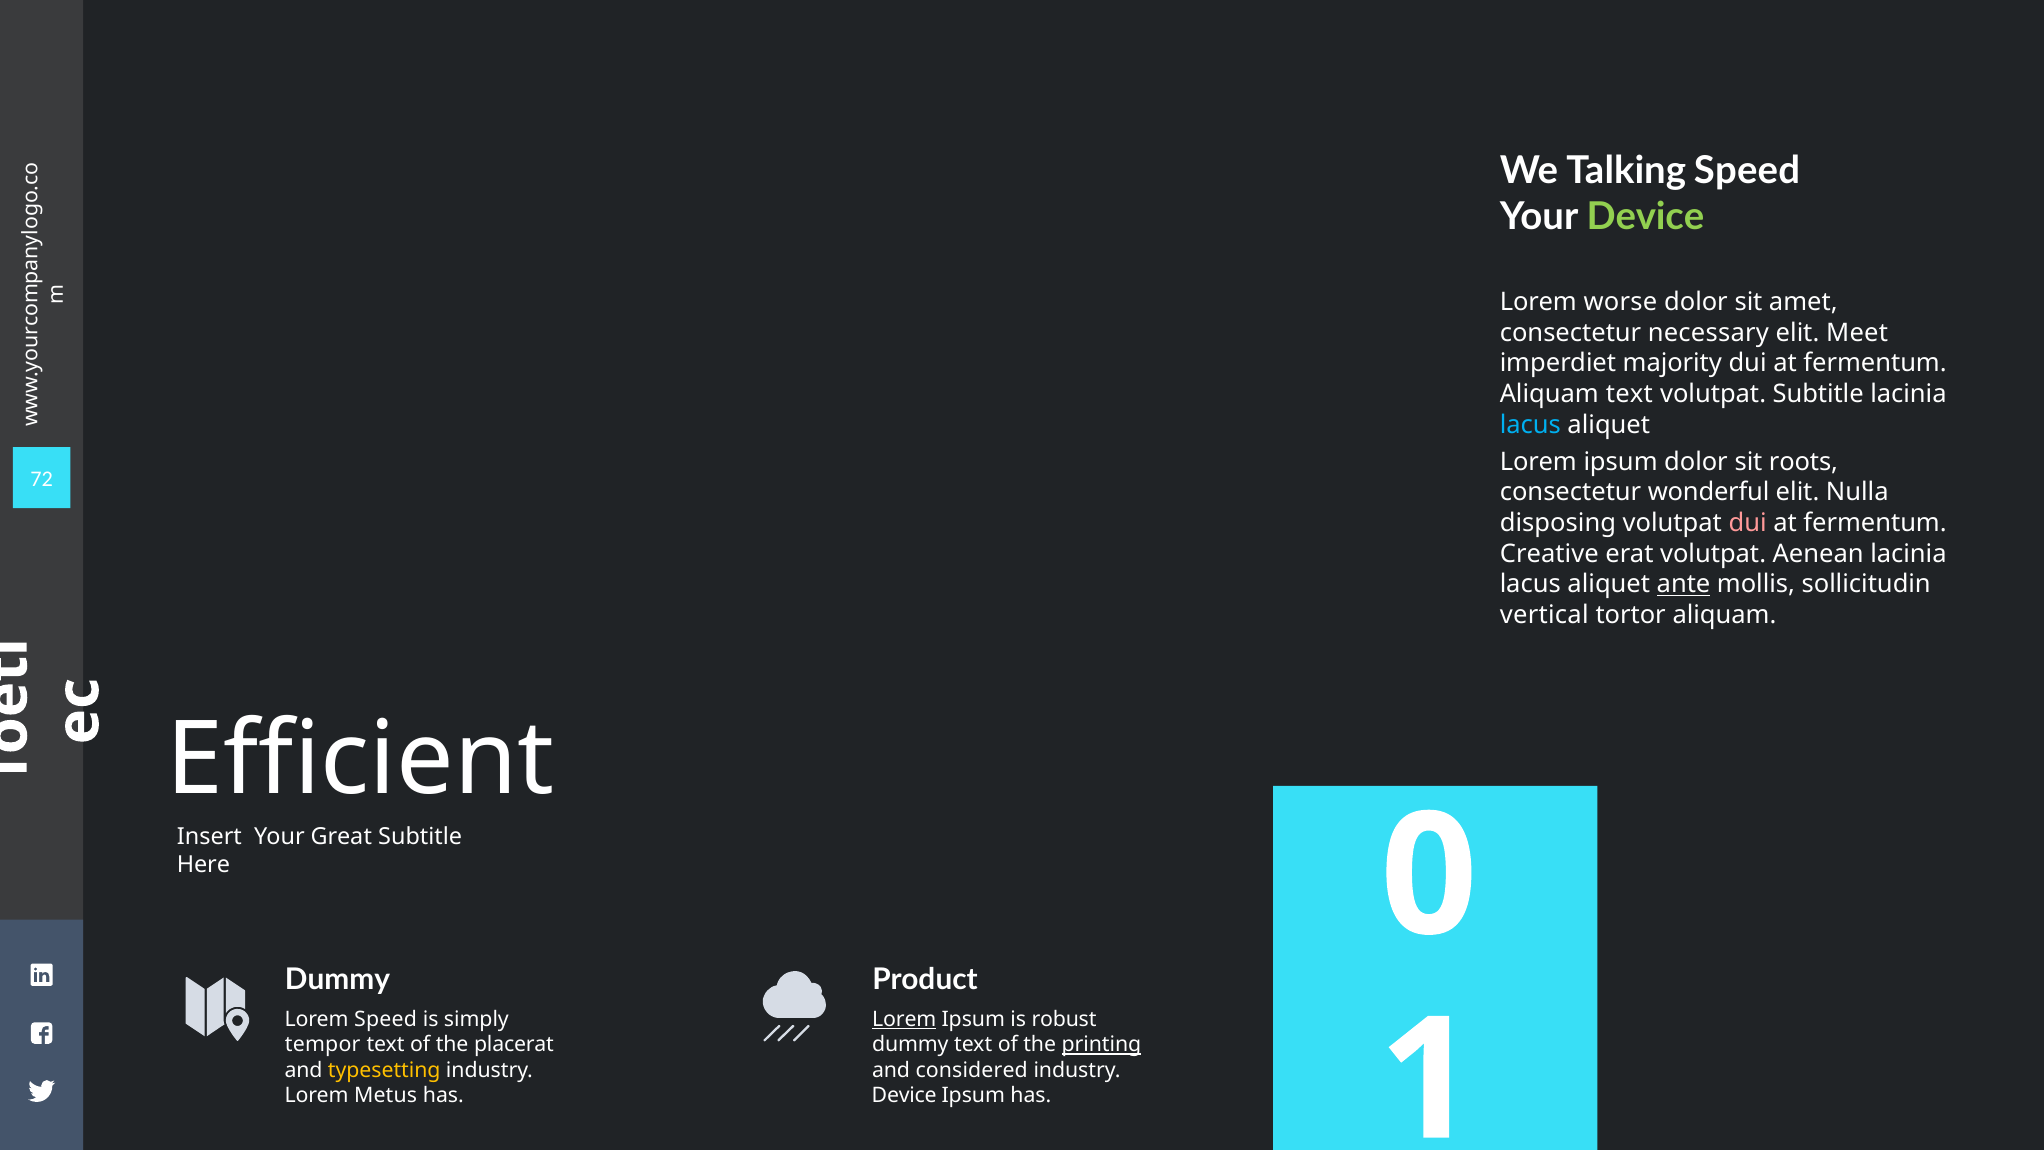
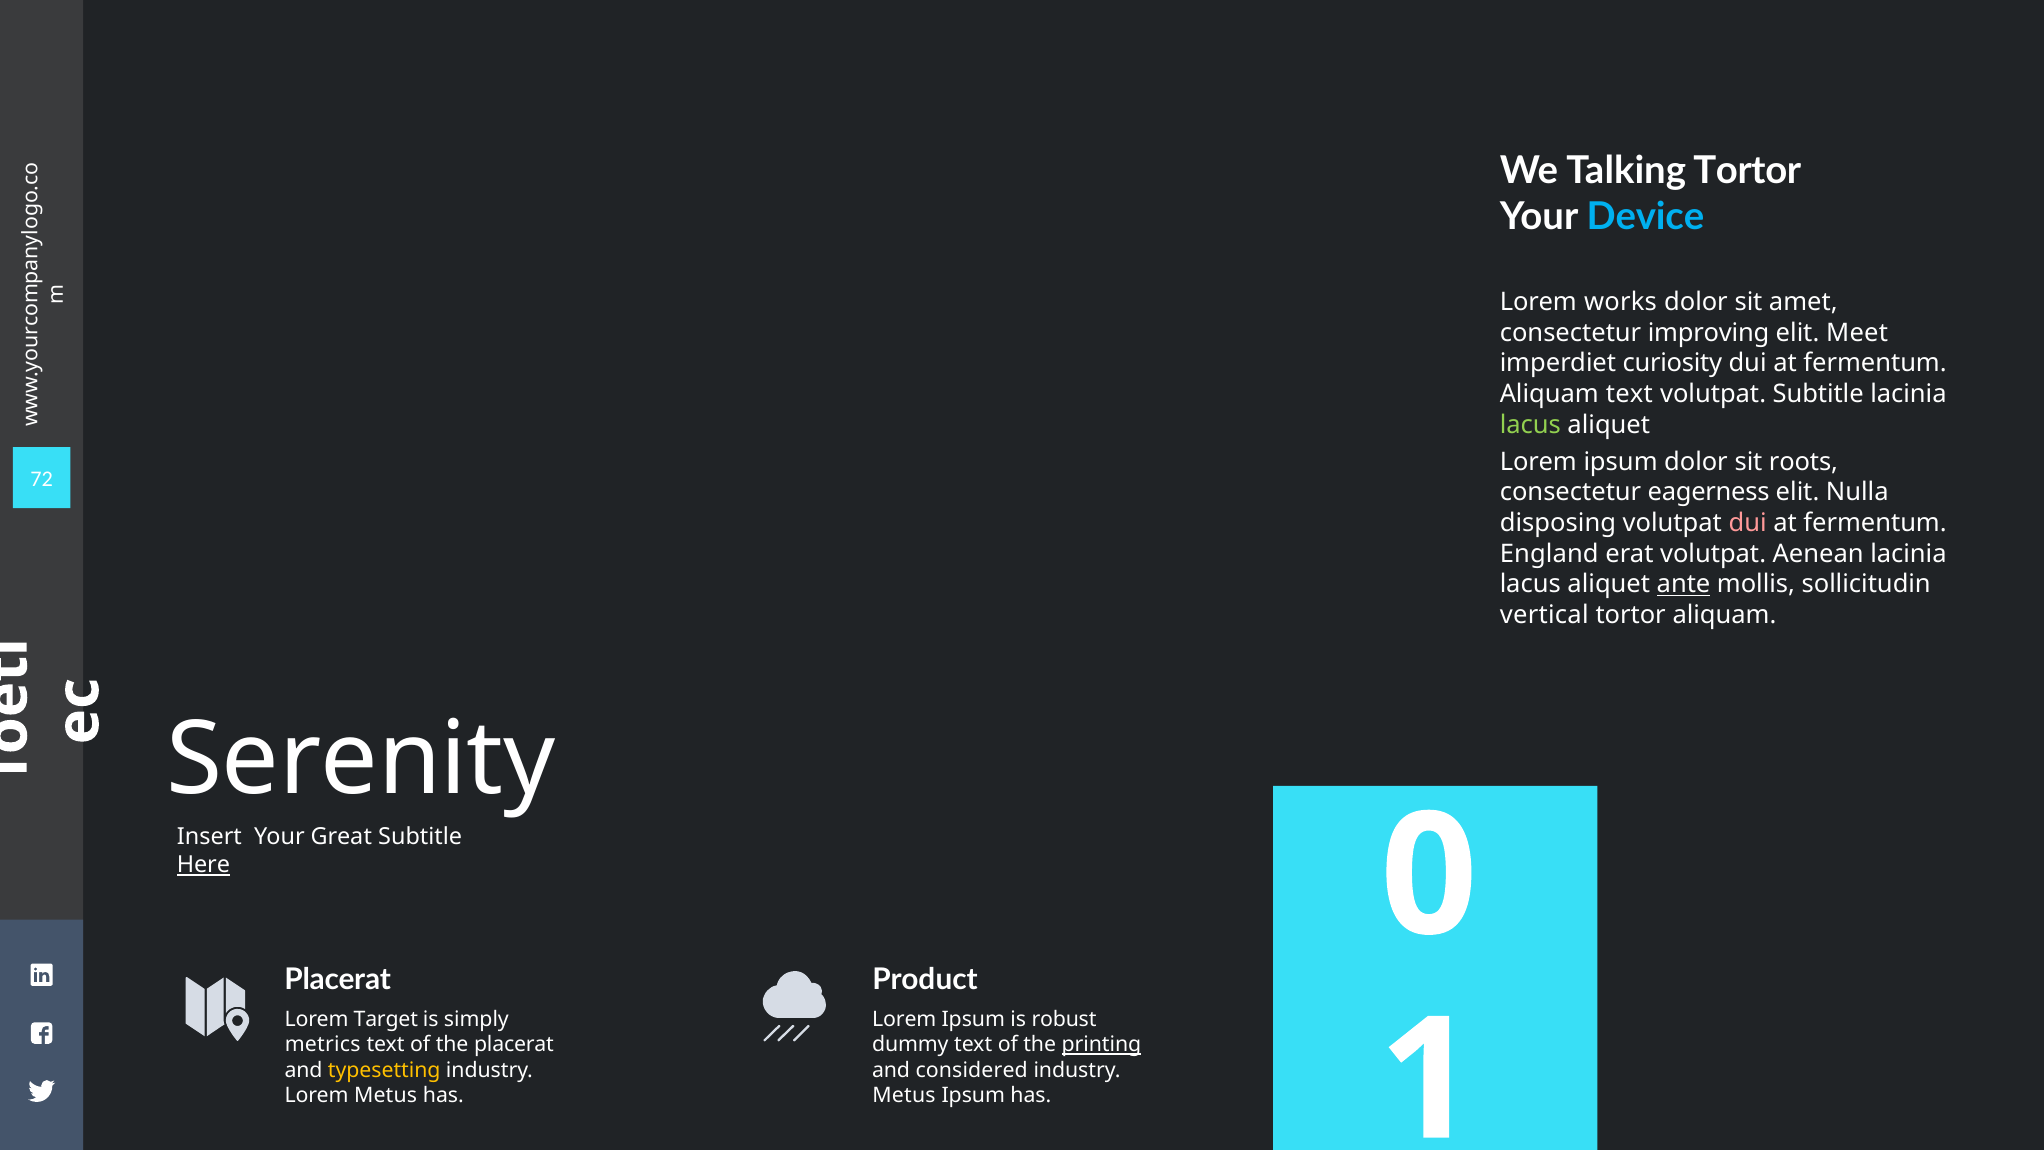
Talking Speed: Speed -> Tortor
Device at (1645, 217) colour: light green -> light blue
worse: worse -> works
necessary: necessary -> improving
majority: majority -> curiosity
lacus at (1530, 424) colour: light blue -> light green
wonderful: wonderful -> eagerness
Creative: Creative -> England
Efficient: Efficient -> Serenity
Here underline: none -> present
Dummy at (338, 979): Dummy -> Placerat
Lorem Speed: Speed -> Target
Lorem at (904, 1019) underline: present -> none
tempor: tempor -> metrics
Device at (904, 1096): Device -> Metus
